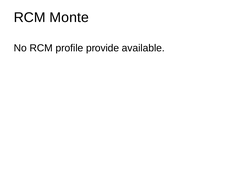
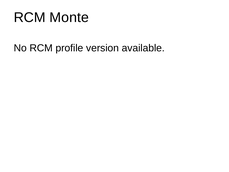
provide: provide -> version
